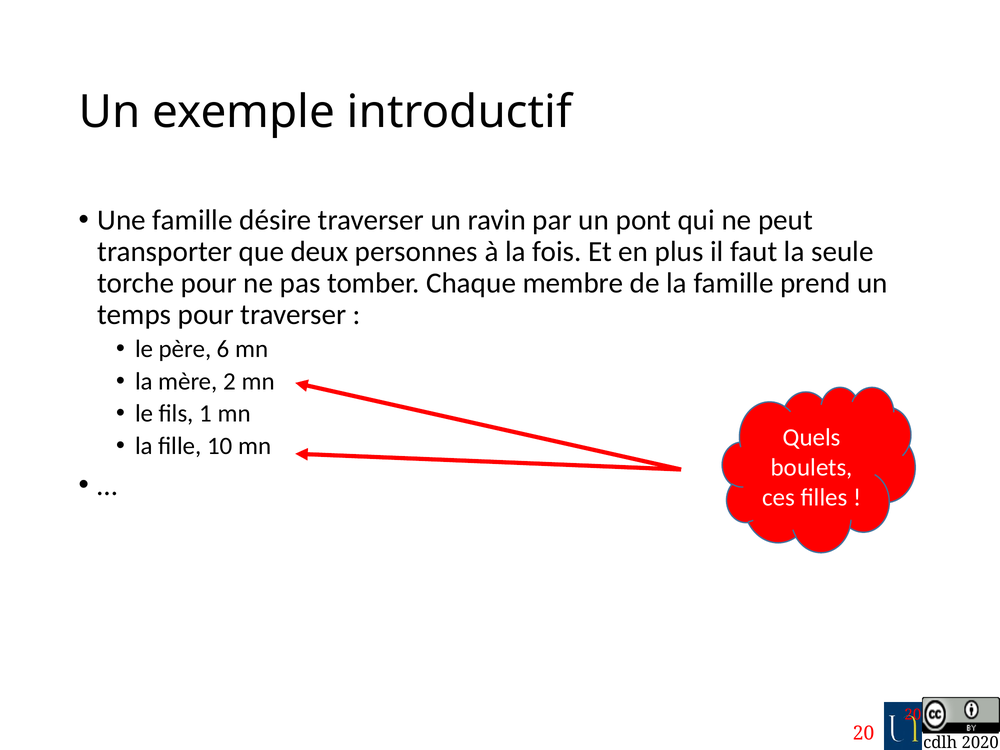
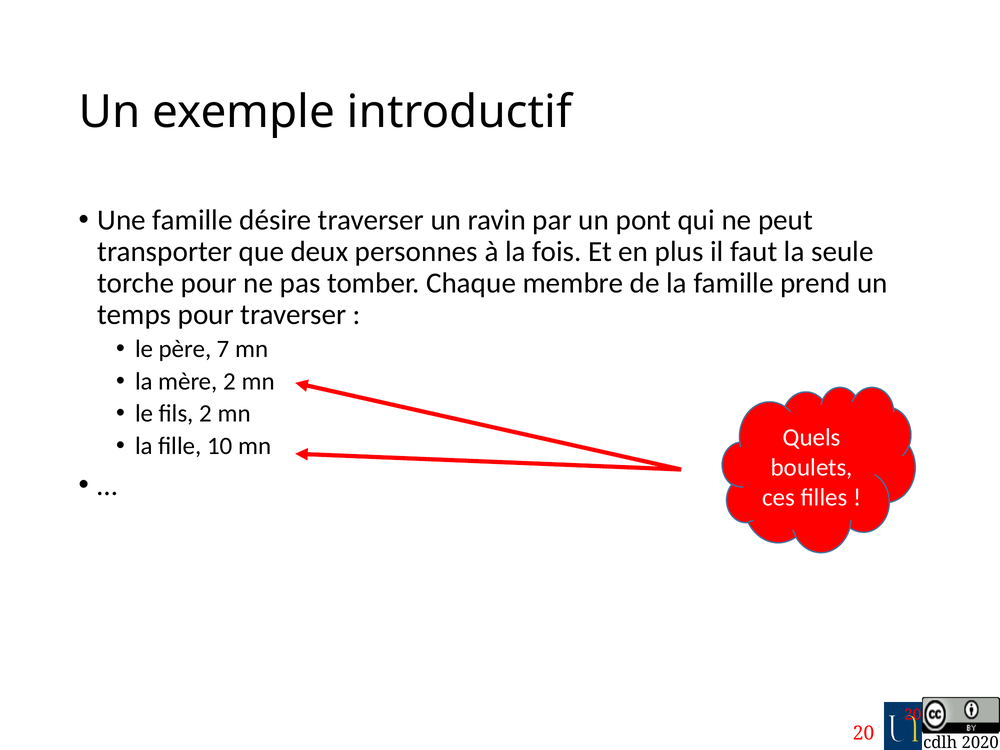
6: 6 -> 7
fils 1: 1 -> 2
